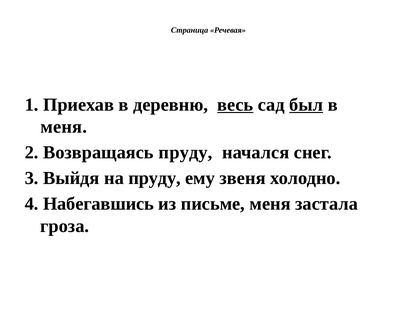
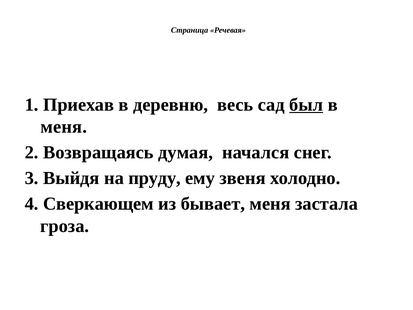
весь underline: present -> none
Возвращаясь пруду: пруду -> думая
Набегавшись: Набегавшись -> Сверкающем
письме: письме -> бывает
